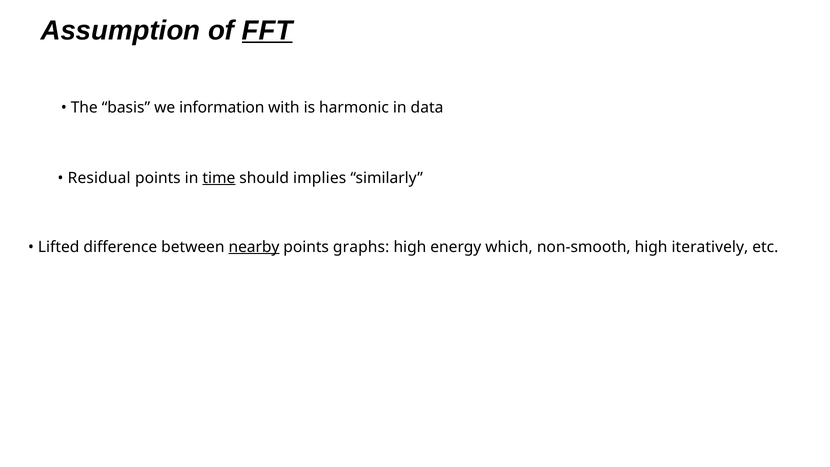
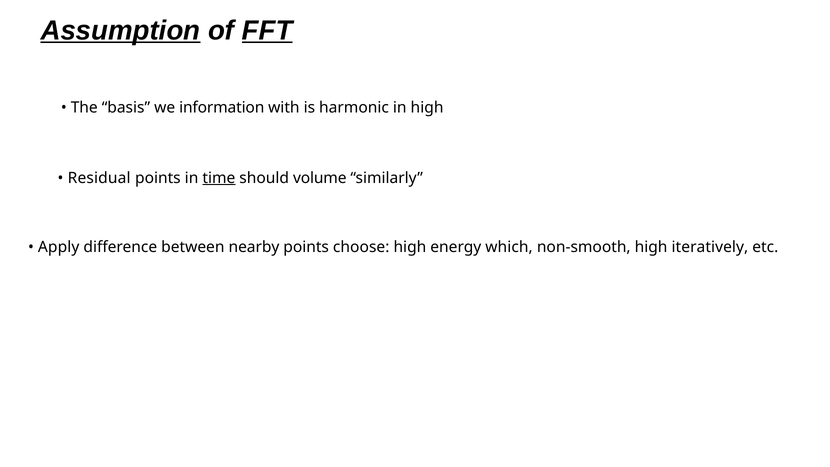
Assumption underline: none -> present
in data: data -> high
implies: implies -> volume
Lifted: Lifted -> Apply
nearby underline: present -> none
graphs: graphs -> choose
